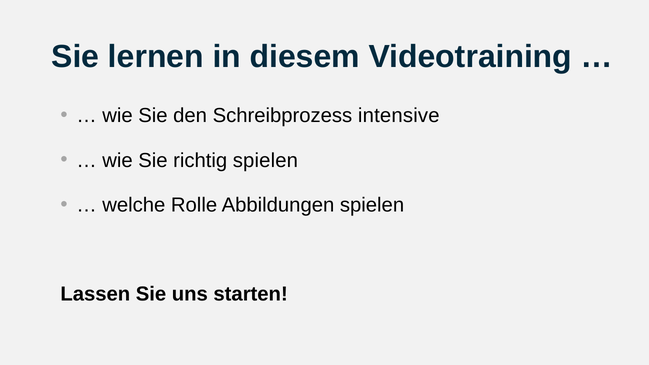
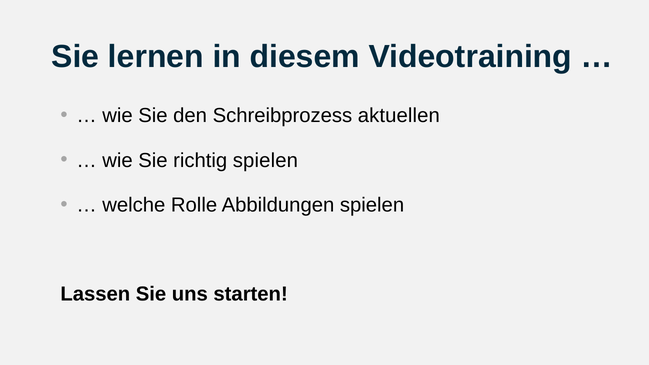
intensive: intensive -> aktuellen
